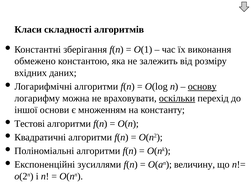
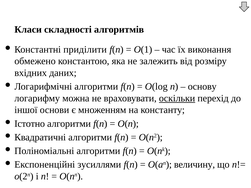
зберігання: зберігання -> приділити
основу underline: present -> none
Тестові: Тестові -> Істотно
